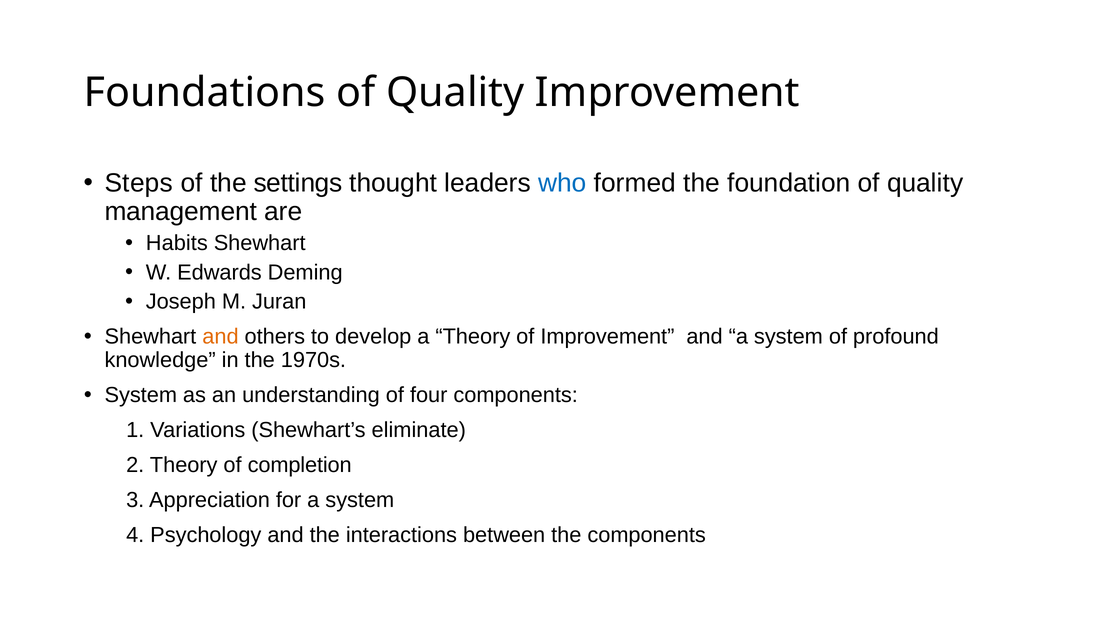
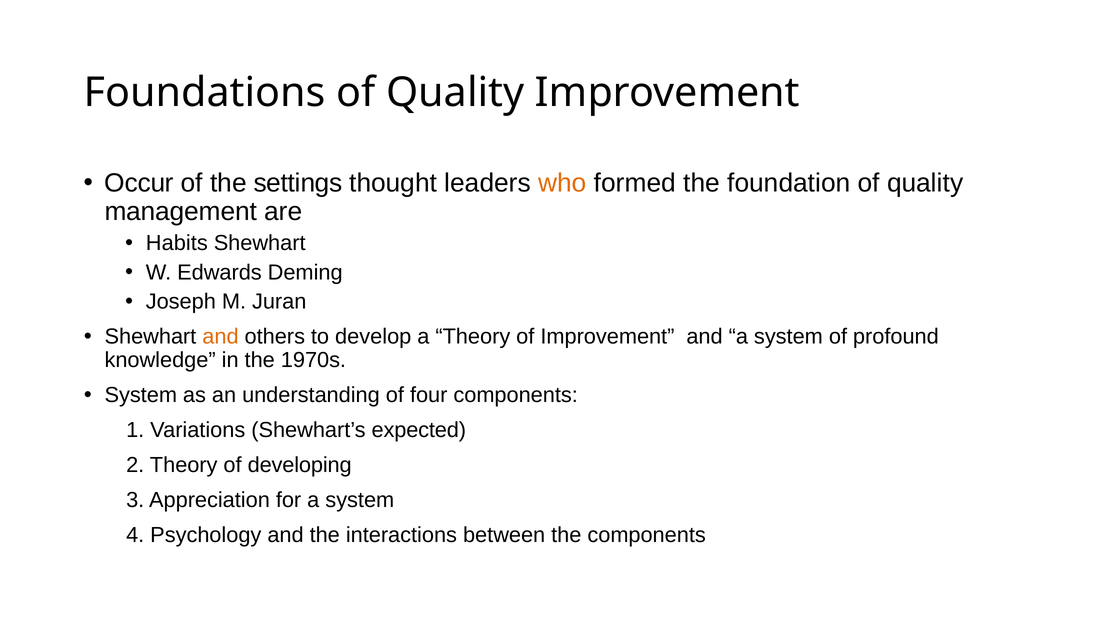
Steps: Steps -> Occur
who colour: blue -> orange
eliminate: eliminate -> expected
completion: completion -> developing
